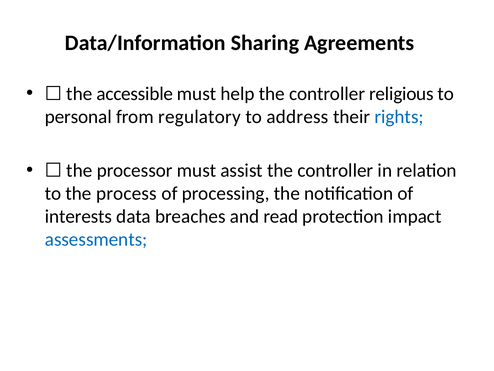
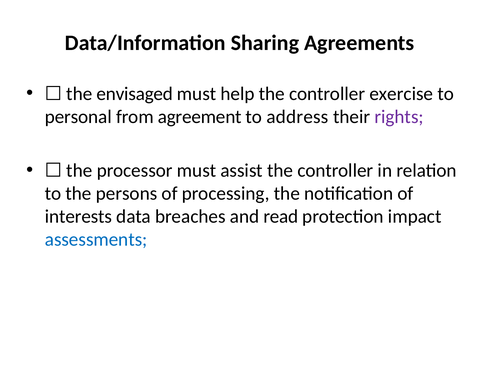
accessible: accessible -> envisaged
religious: religious -> exercise
regulatory: regulatory -> agreement
rights colour: blue -> purple
process: process -> persons
